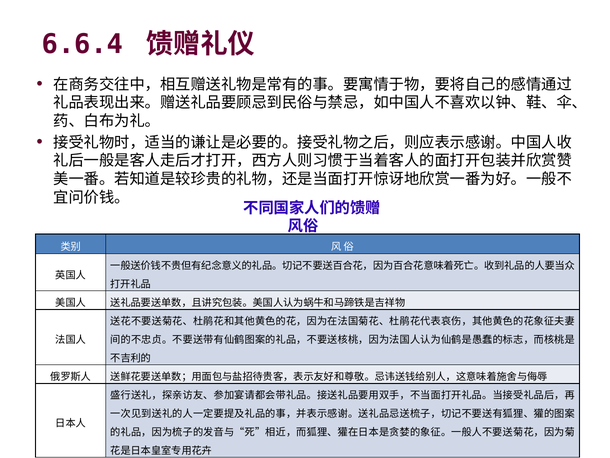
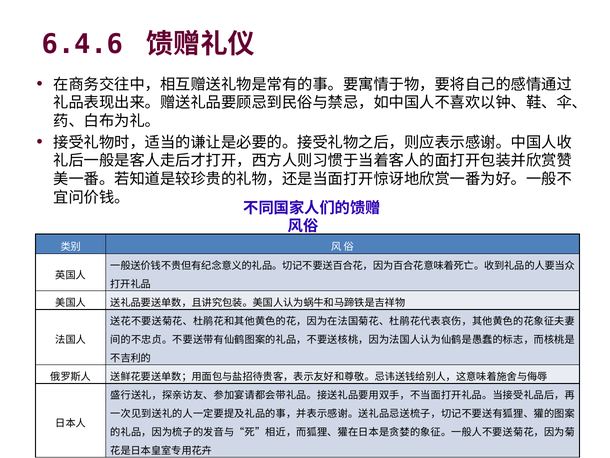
6.6.4: 6.6.4 -> 6.4.6
